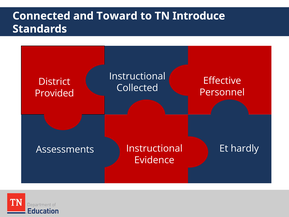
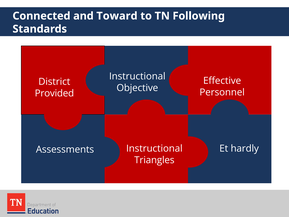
Introduce: Introduce -> Following
Collected: Collected -> Objective
Evidence: Evidence -> Triangles
